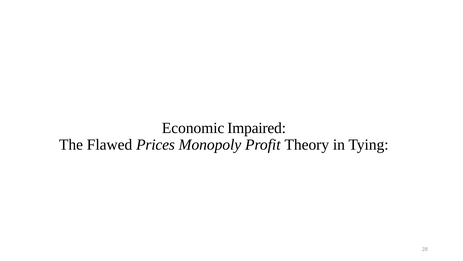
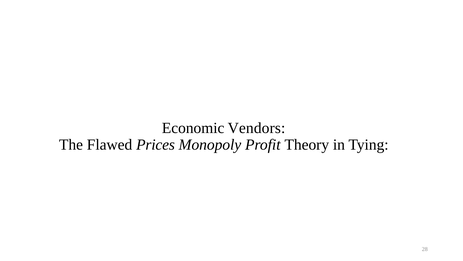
Impaired: Impaired -> Vendors
